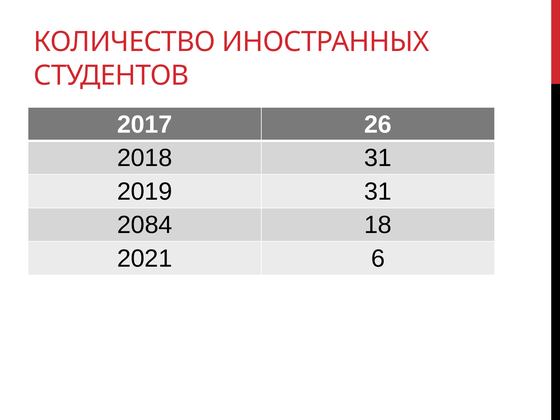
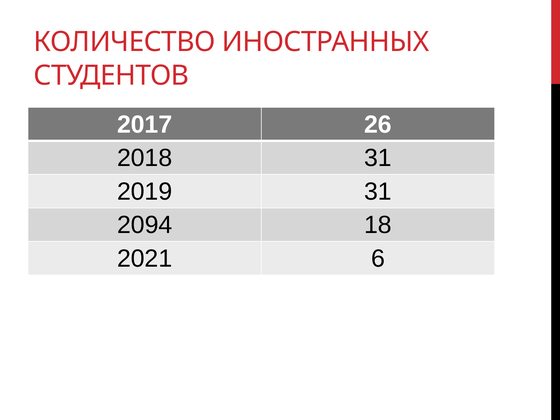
2084: 2084 -> 2094
